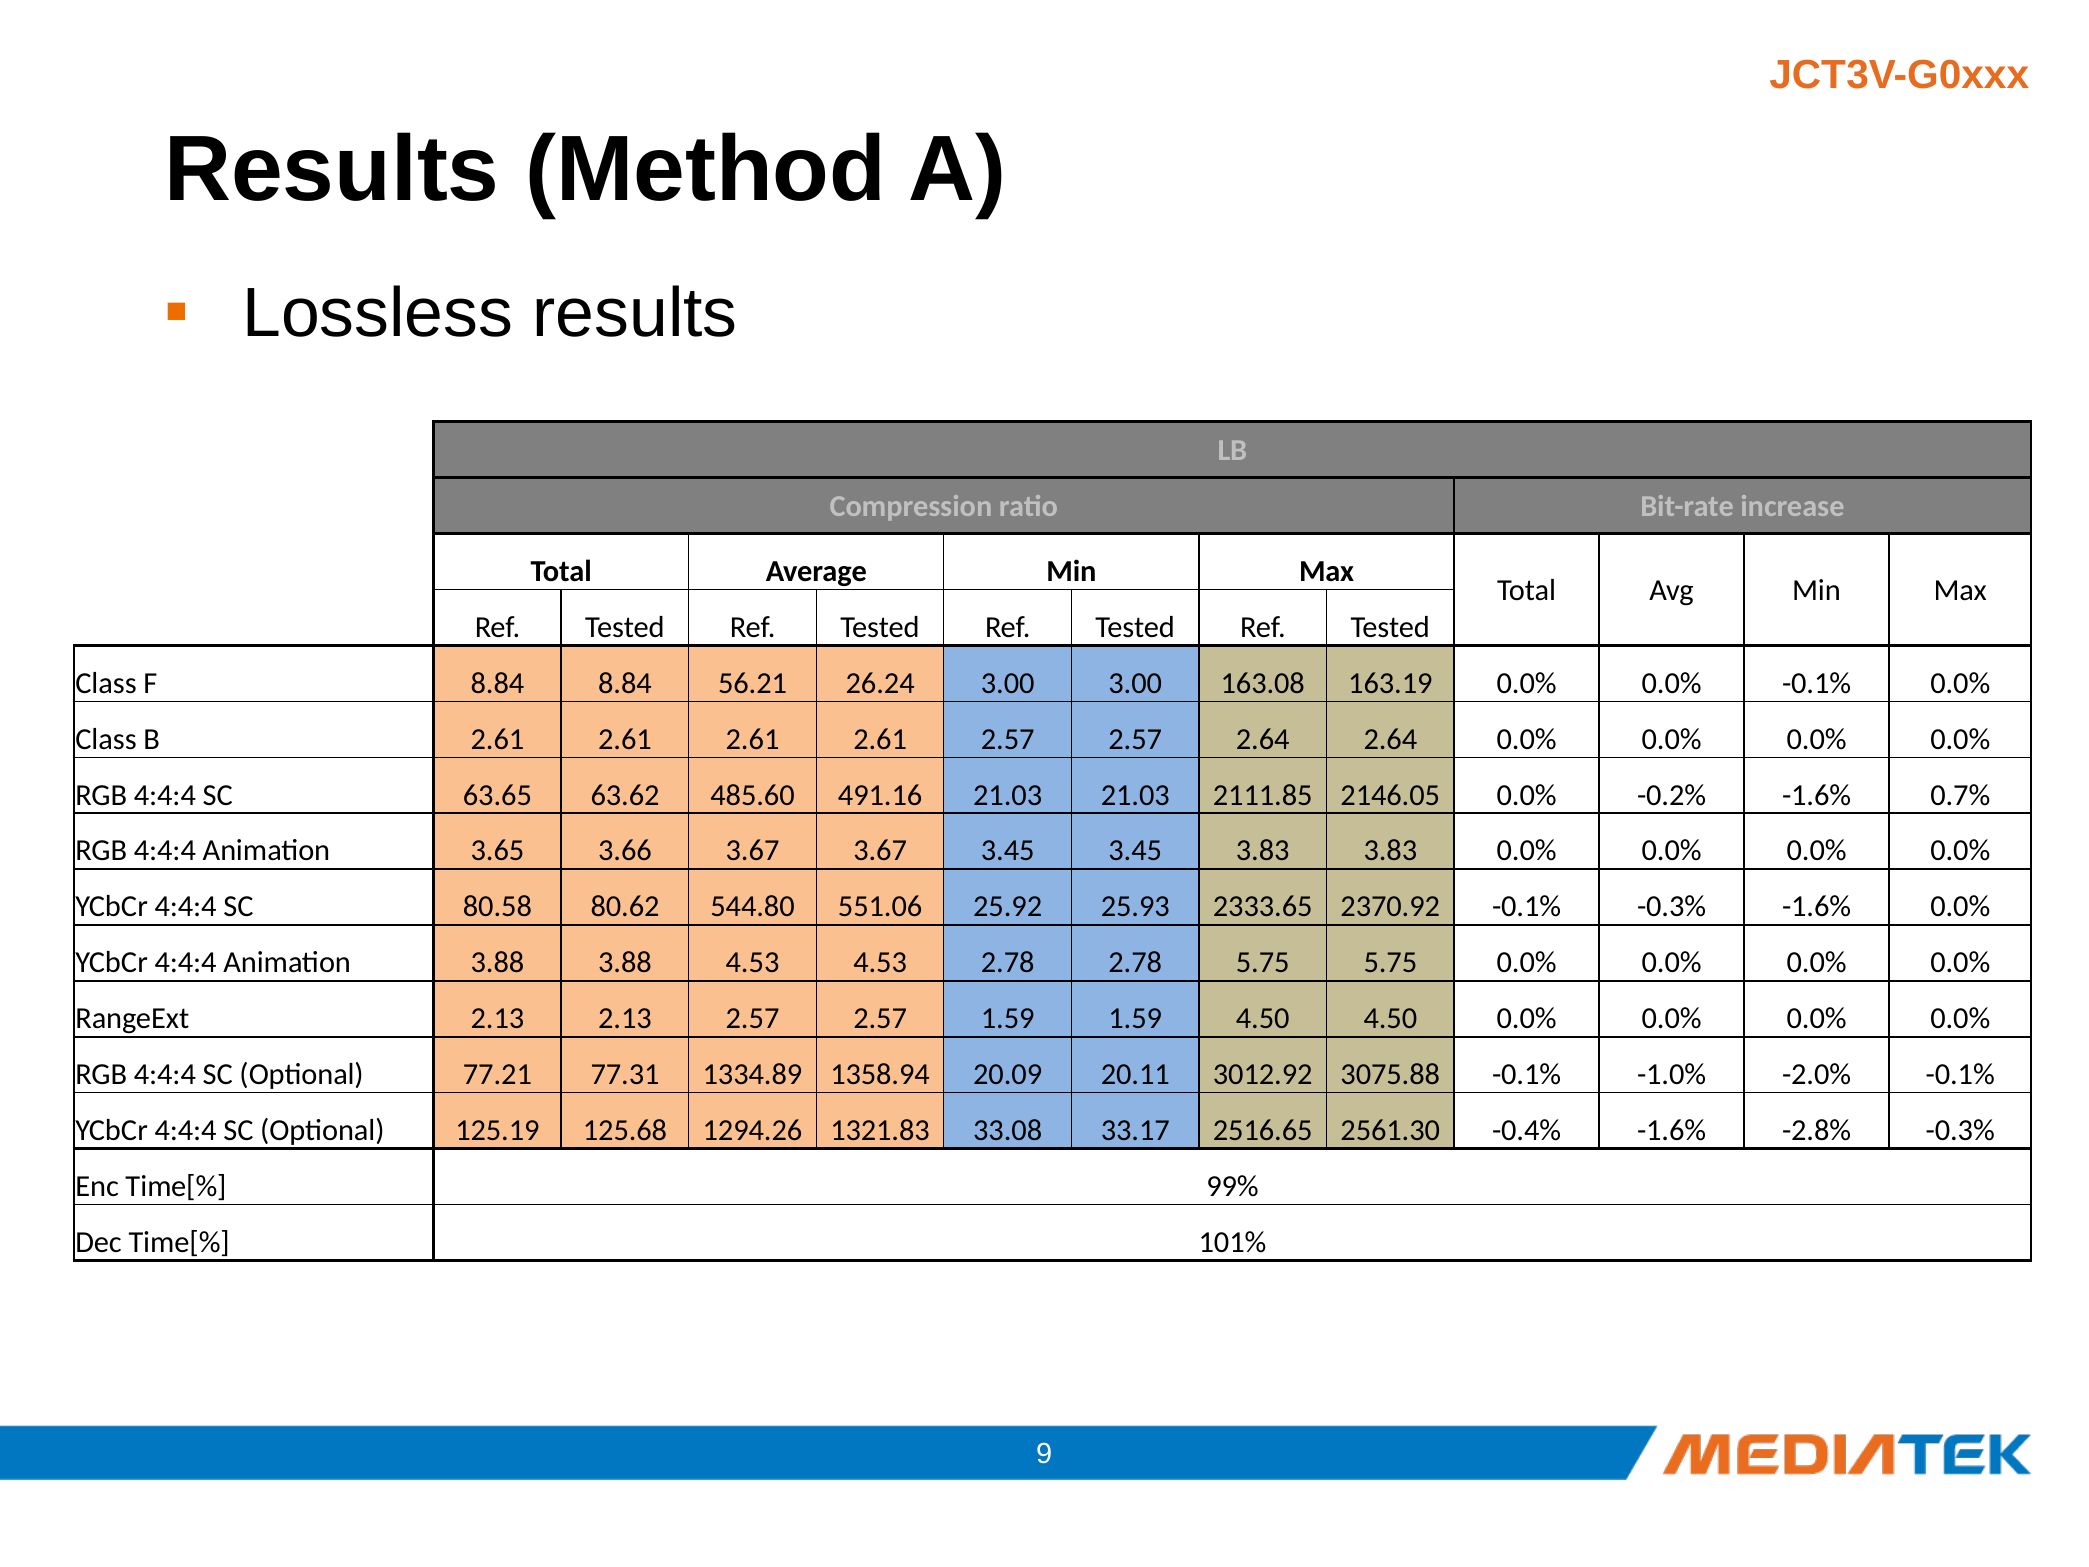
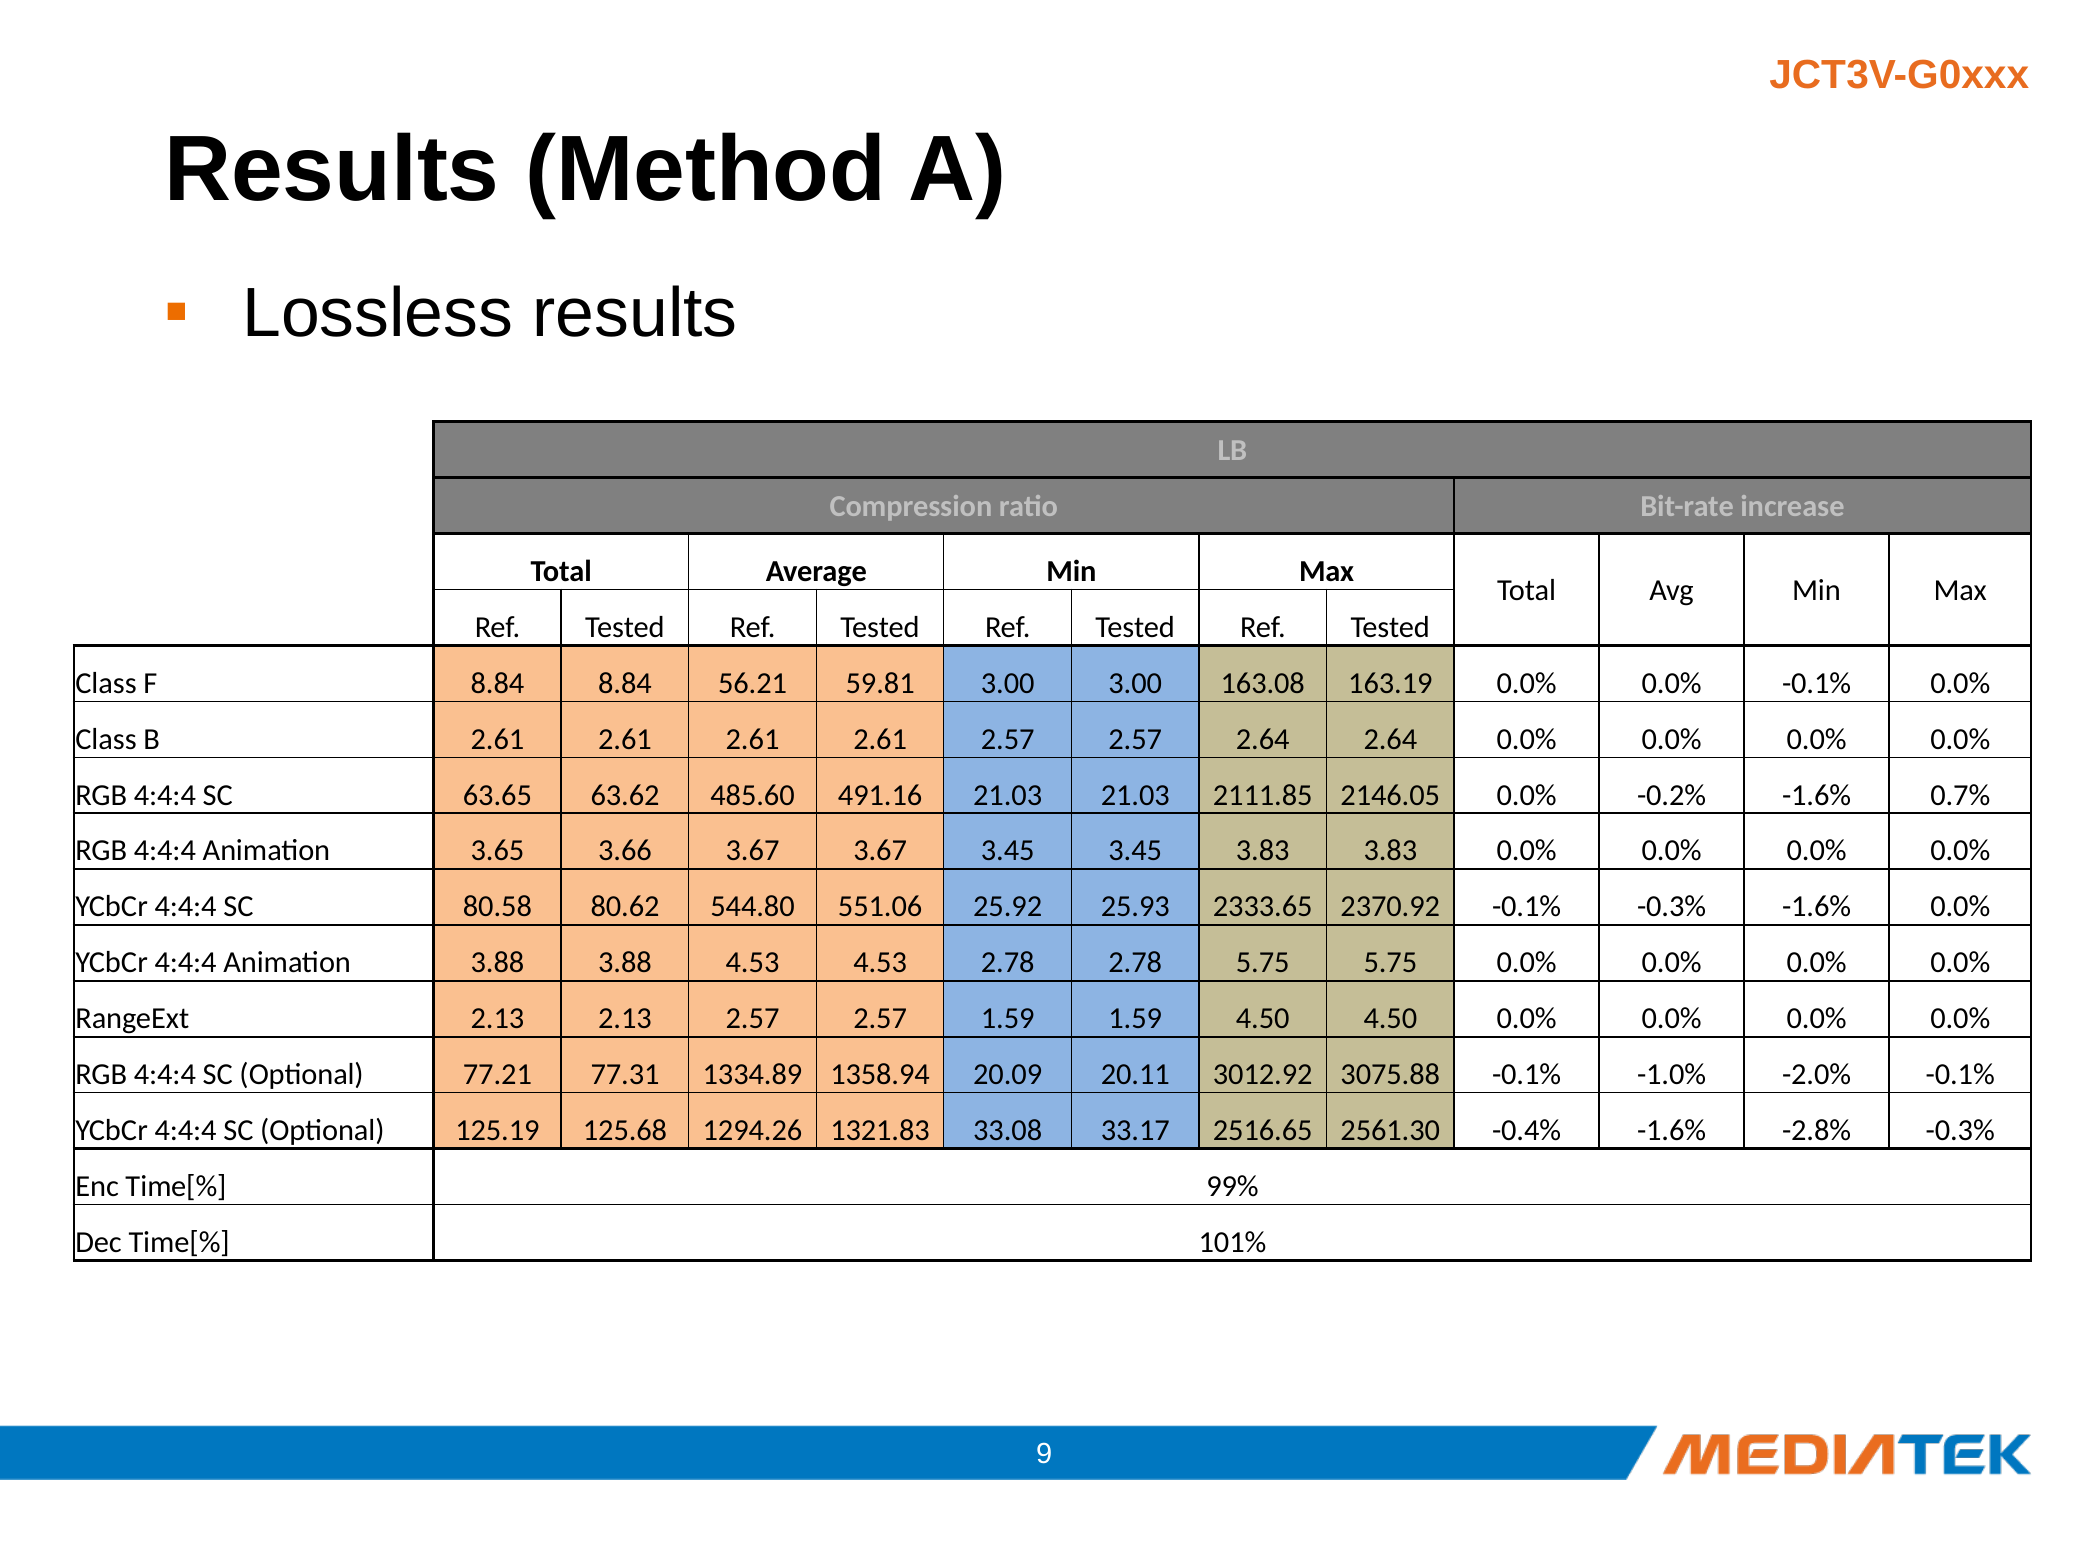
26.24: 26.24 -> 59.81
